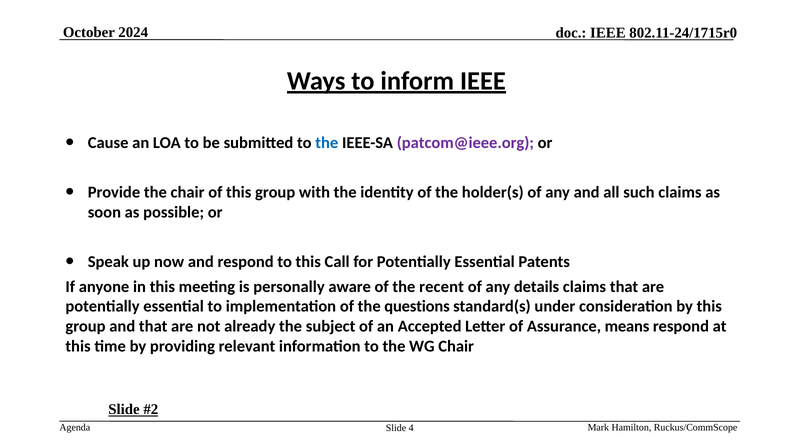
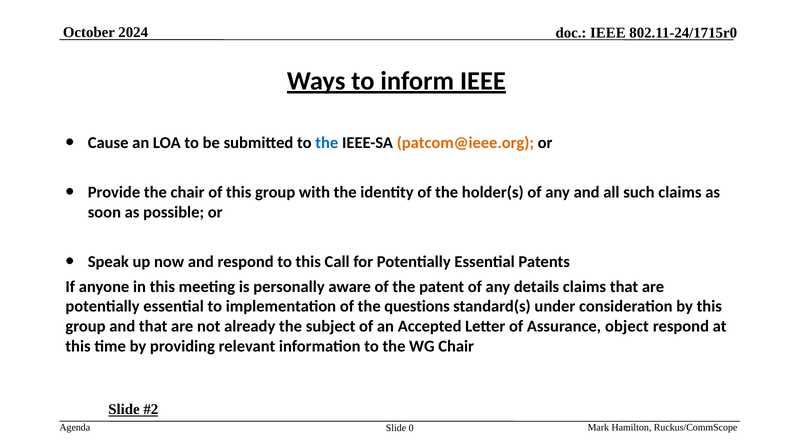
patcom@ieee.org colour: purple -> orange
recent: recent -> patent
means: means -> object
4: 4 -> 0
